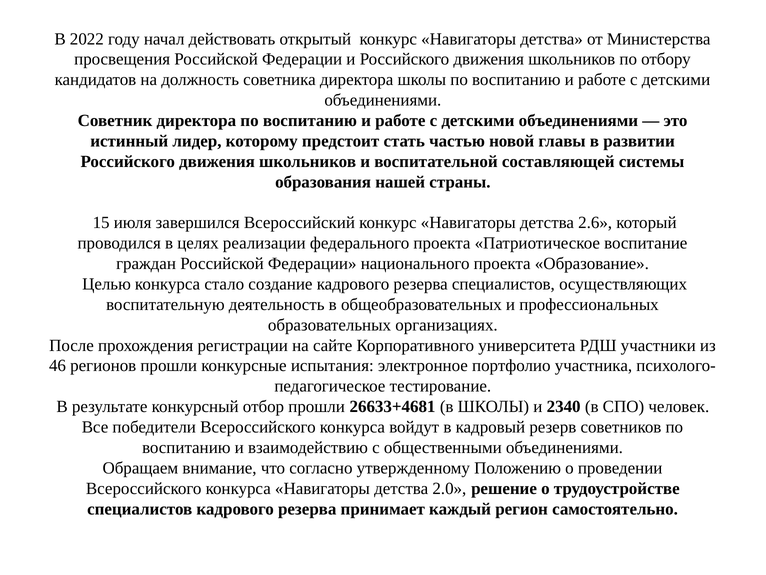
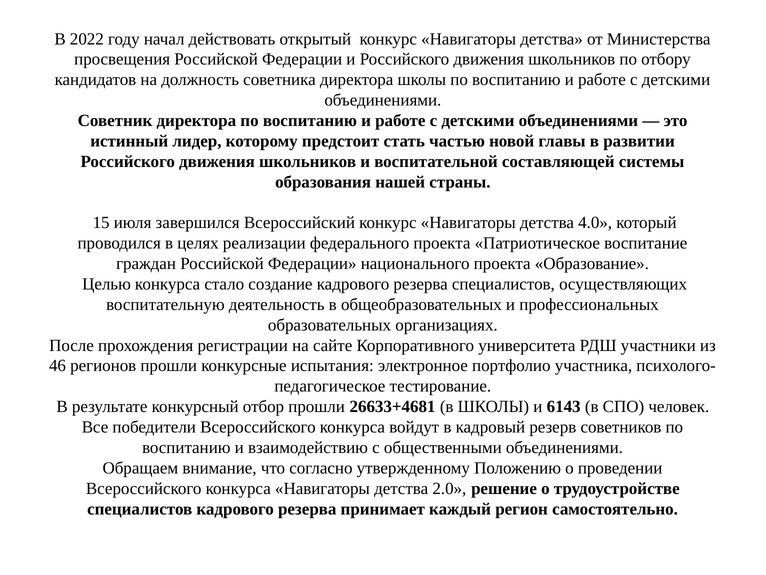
2.6: 2.6 -> 4.0
2340: 2340 -> 6143
